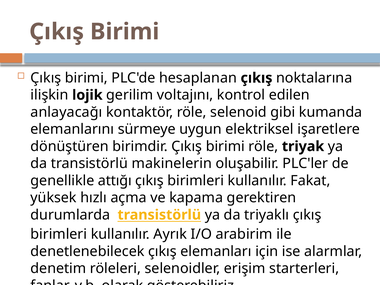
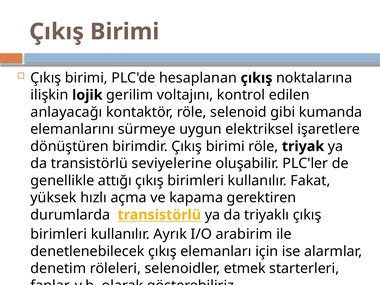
makinelerin: makinelerin -> seviyelerine
erişim: erişim -> etmek
